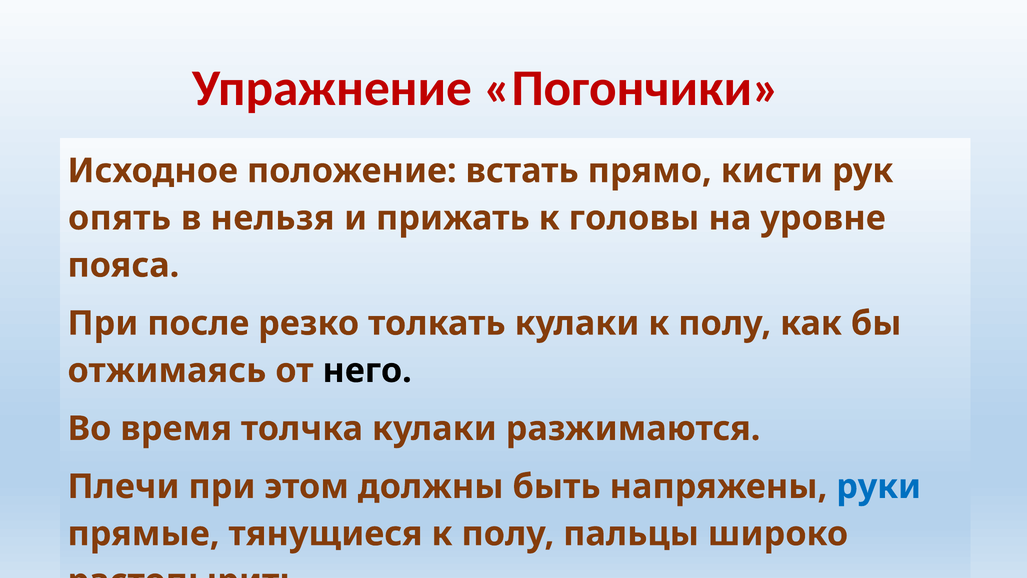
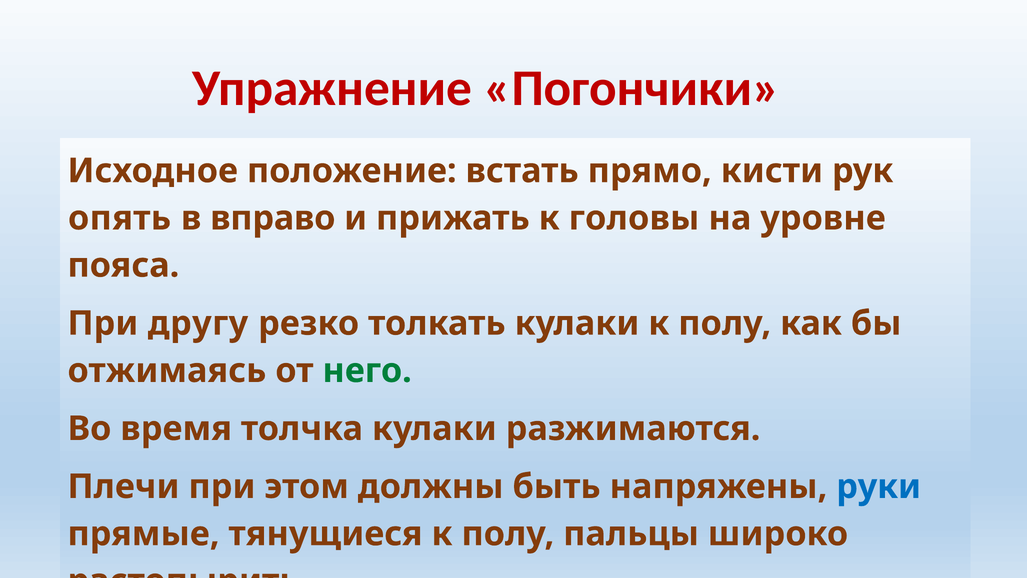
нельзя: нельзя -> вправо
после: после -> другу
него colour: black -> green
